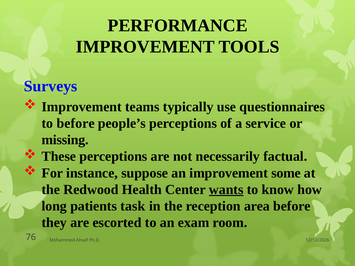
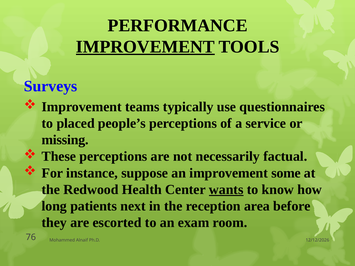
IMPROVEMENT at (145, 47) underline: none -> present
to before: before -> placed
task: task -> next
